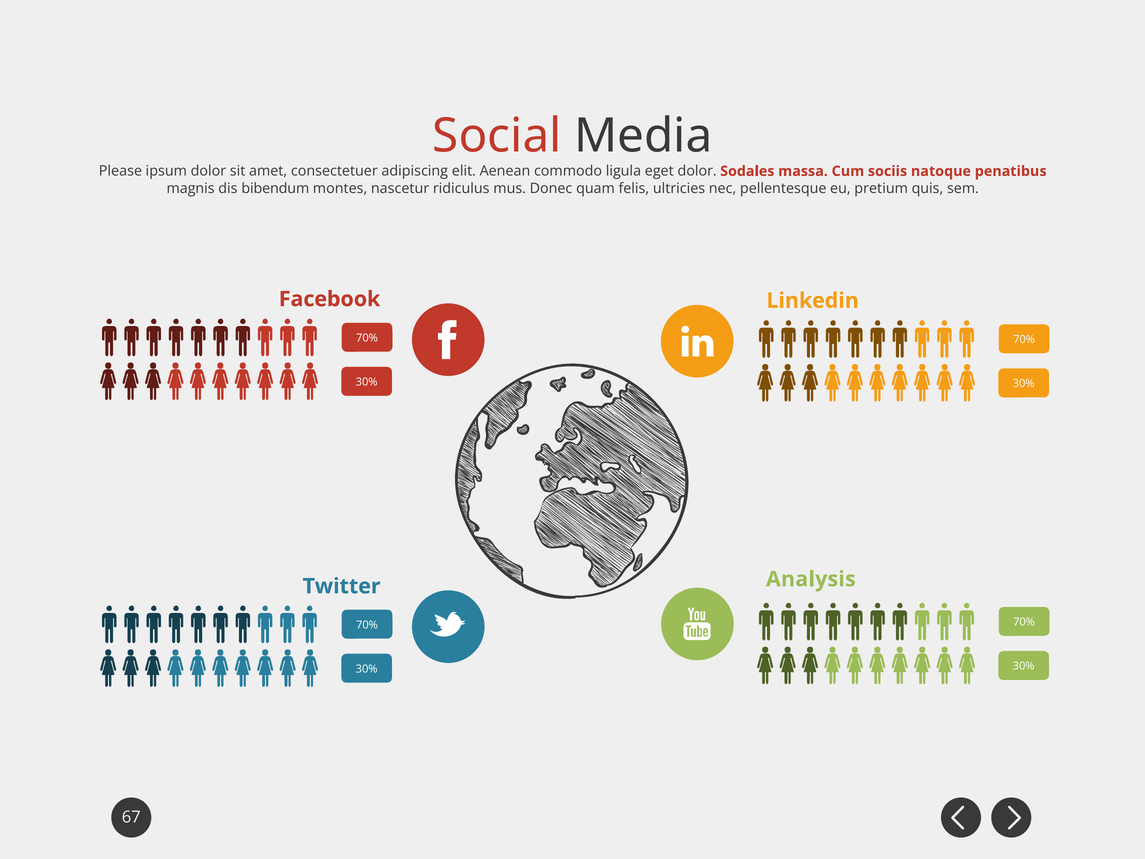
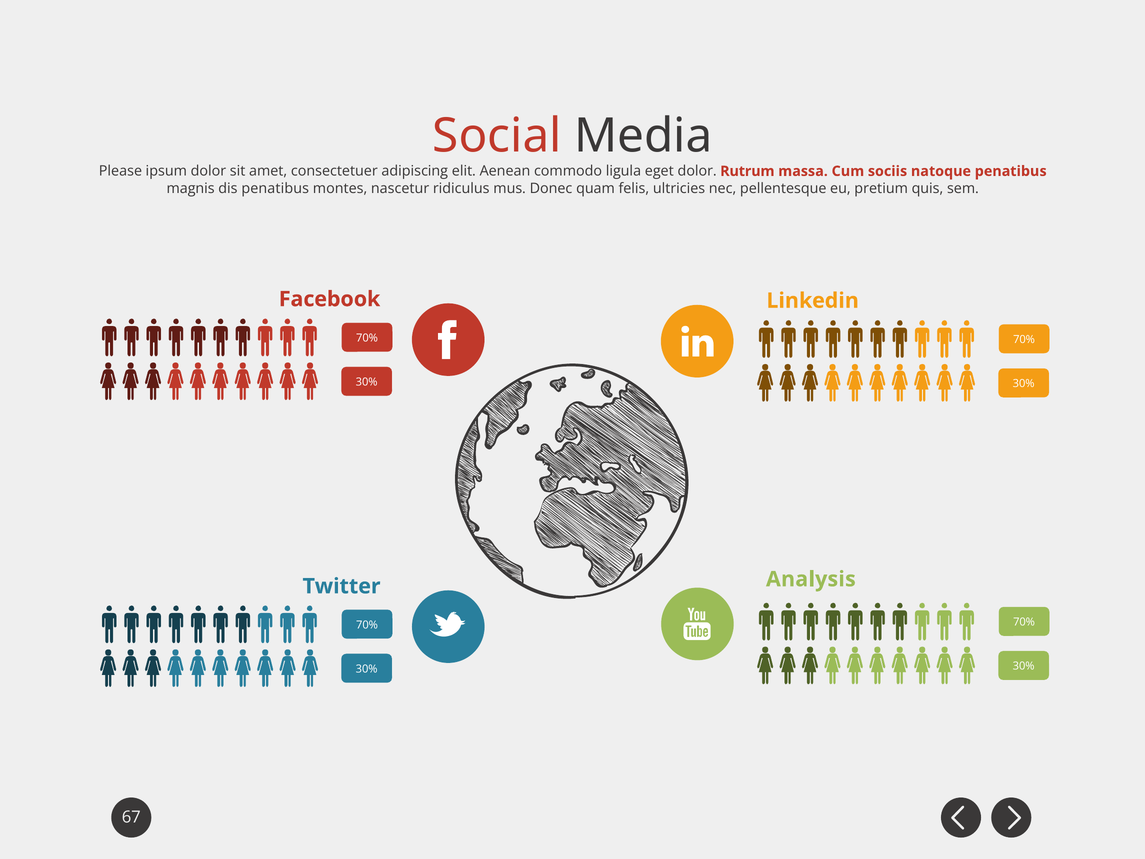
Sodales: Sodales -> Rutrum
dis bibendum: bibendum -> penatibus
